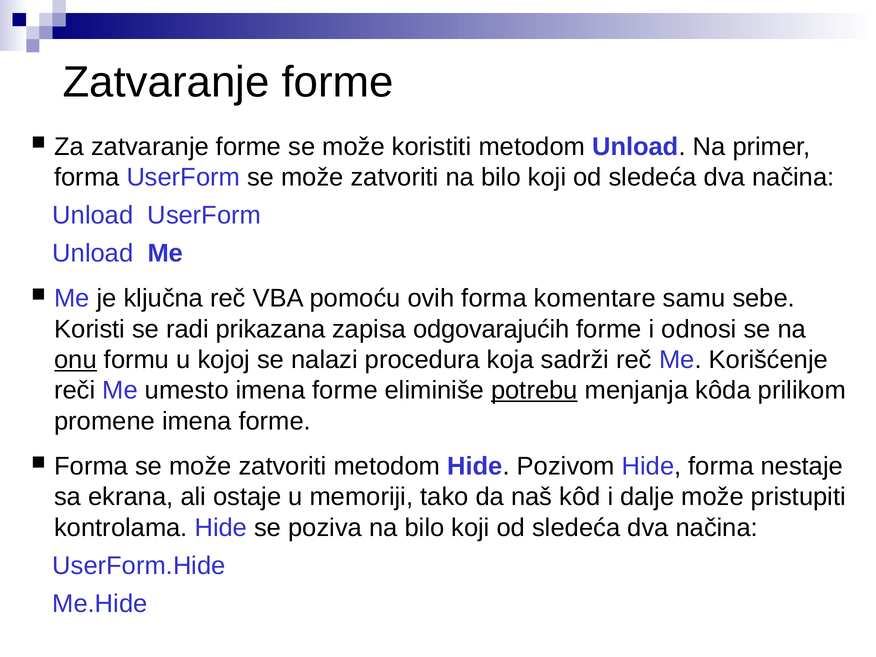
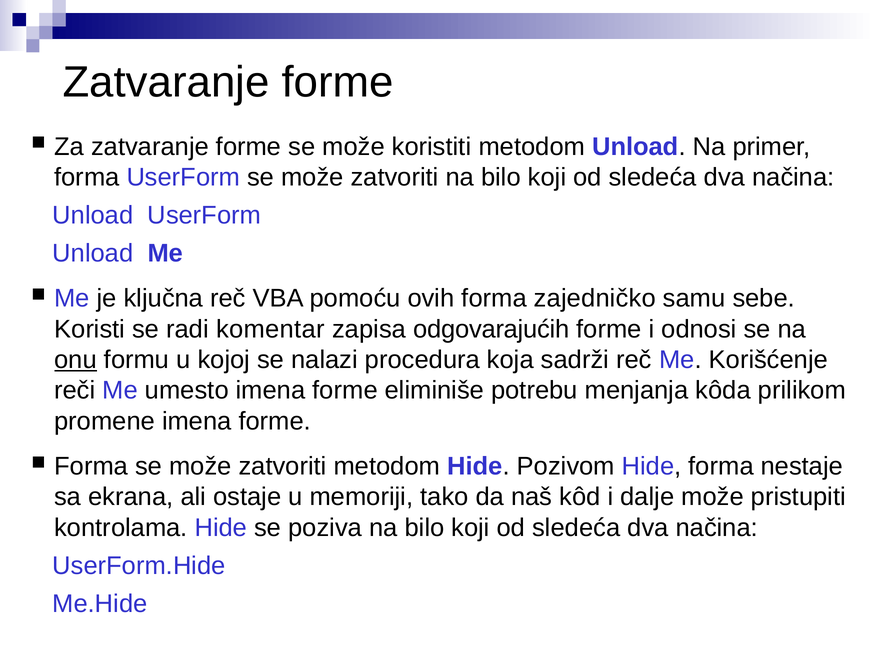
komentare: komentare -> zajedničko
prikazana: prikazana -> komentar
potrebu underline: present -> none
